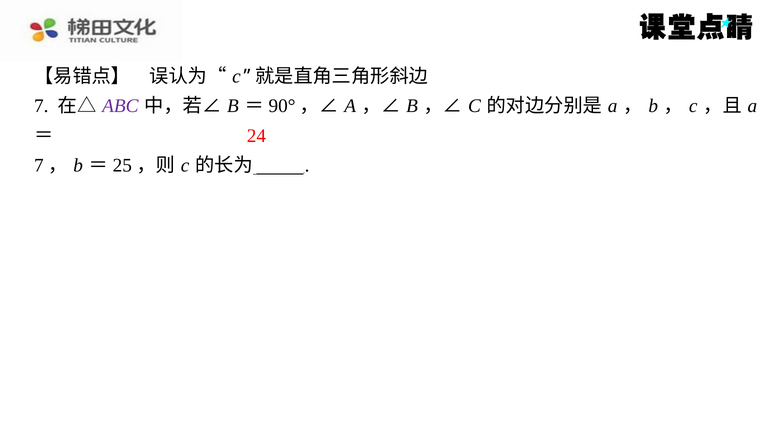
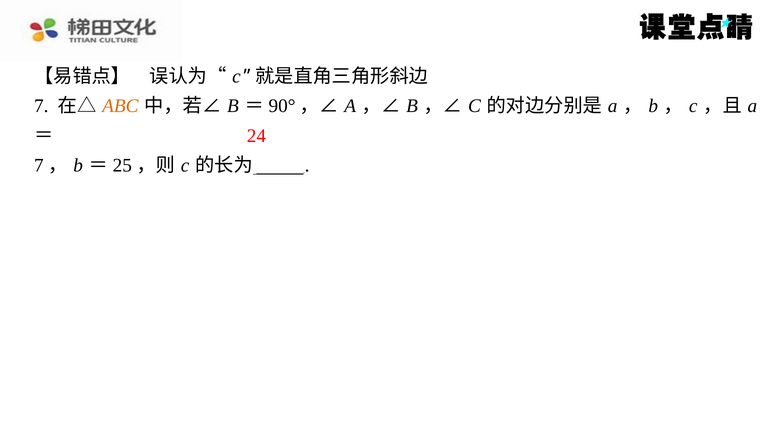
ABC colour: purple -> orange
